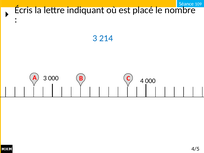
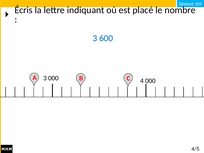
214: 214 -> 600
